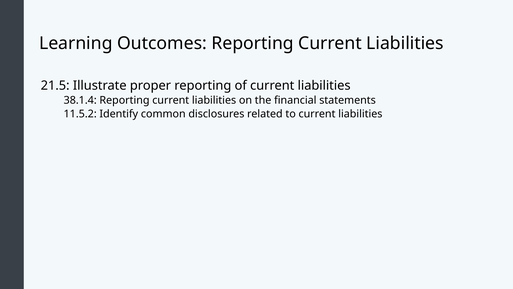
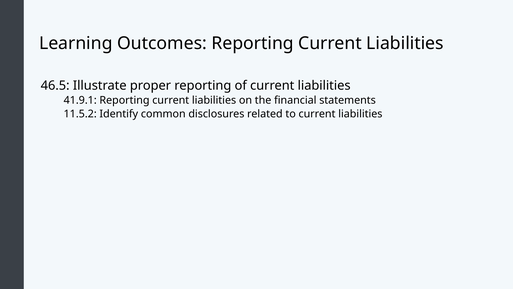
21.5: 21.5 -> 46.5
38.1.4: 38.1.4 -> 41.9.1
